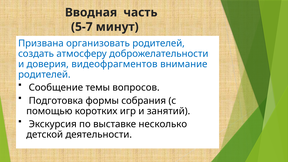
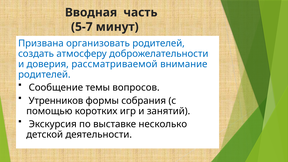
видеофрагментов: видеофрагментов -> рассматриваемой
Подготовка: Подготовка -> Утренников
